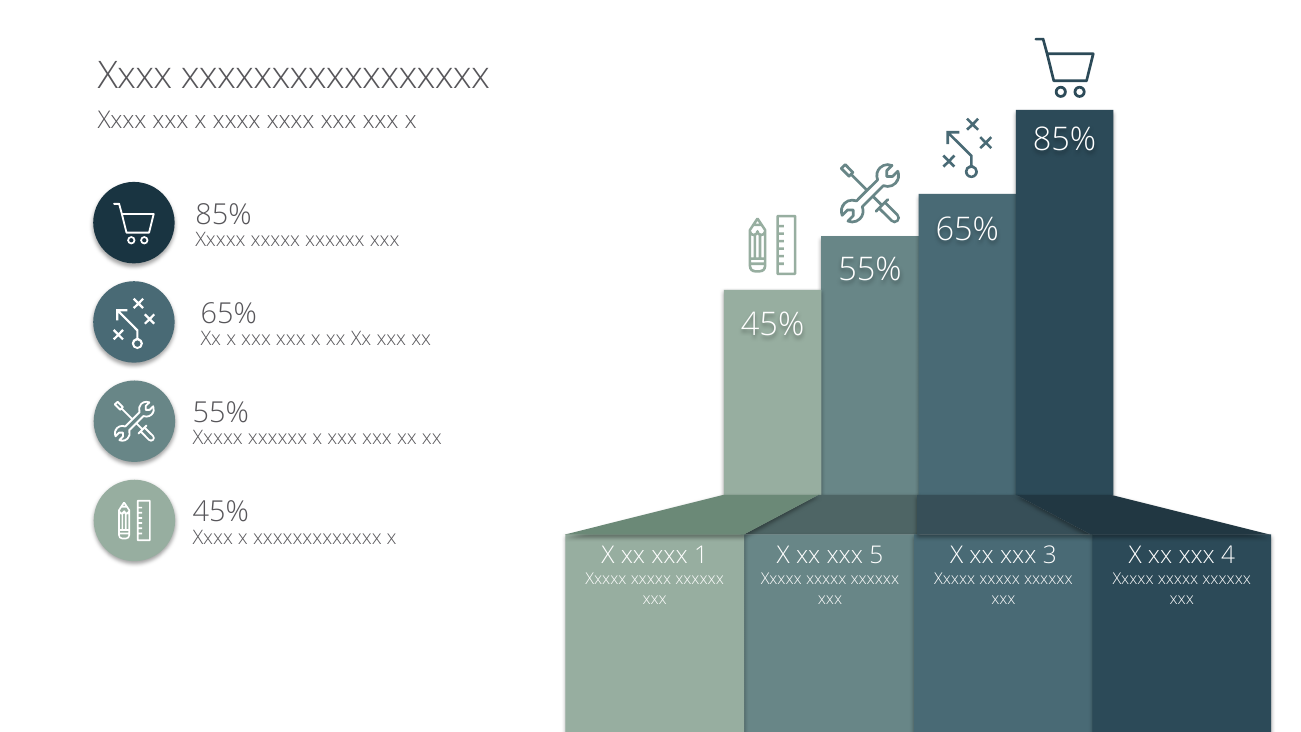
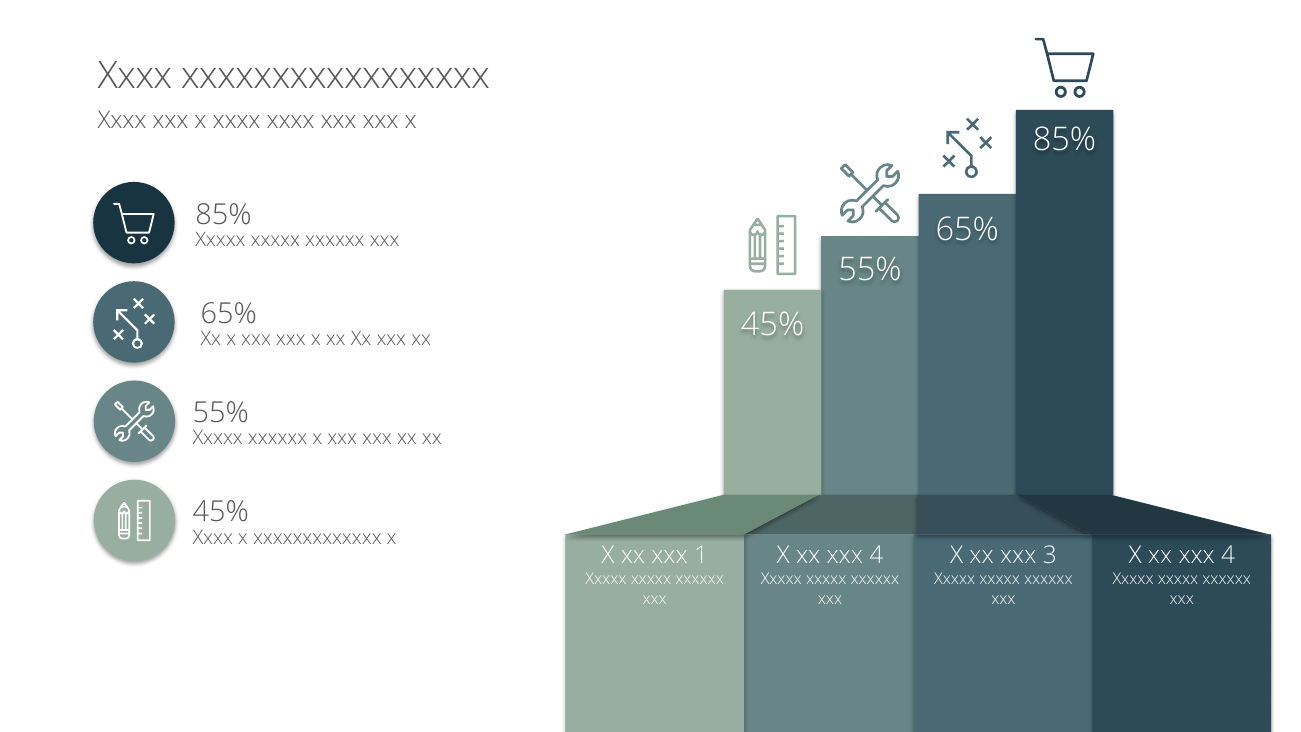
5 at (876, 555): 5 -> 4
